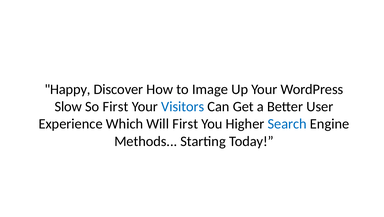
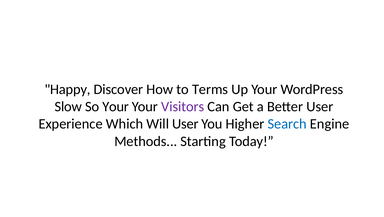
Image: Image -> Terms
So First: First -> Your
Visitors colour: blue -> purple
Will First: First -> User
